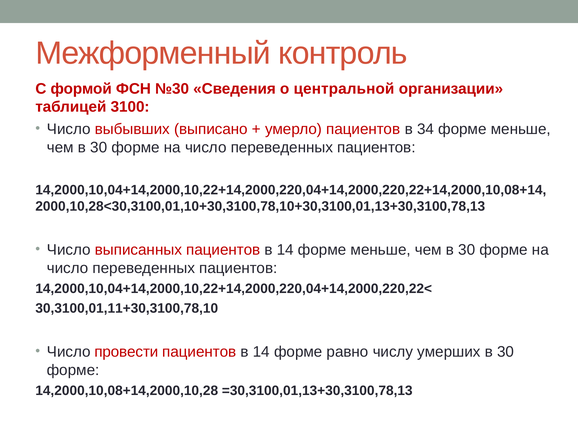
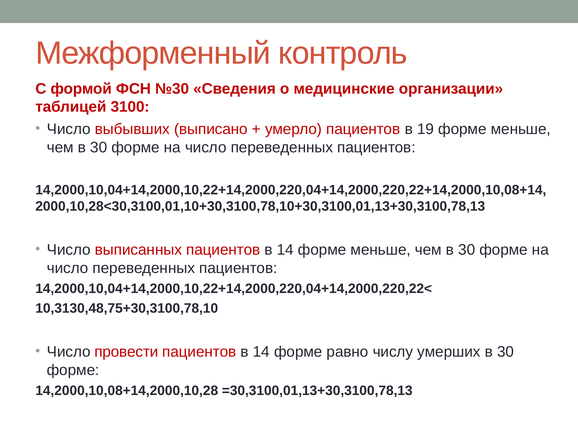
центральной: центральной -> медицинские
34: 34 -> 19
30,3100,01,11+30,3100,78,10: 30,3100,01,11+30,3100,78,10 -> 10,3130,48,75+30,3100,78,10
